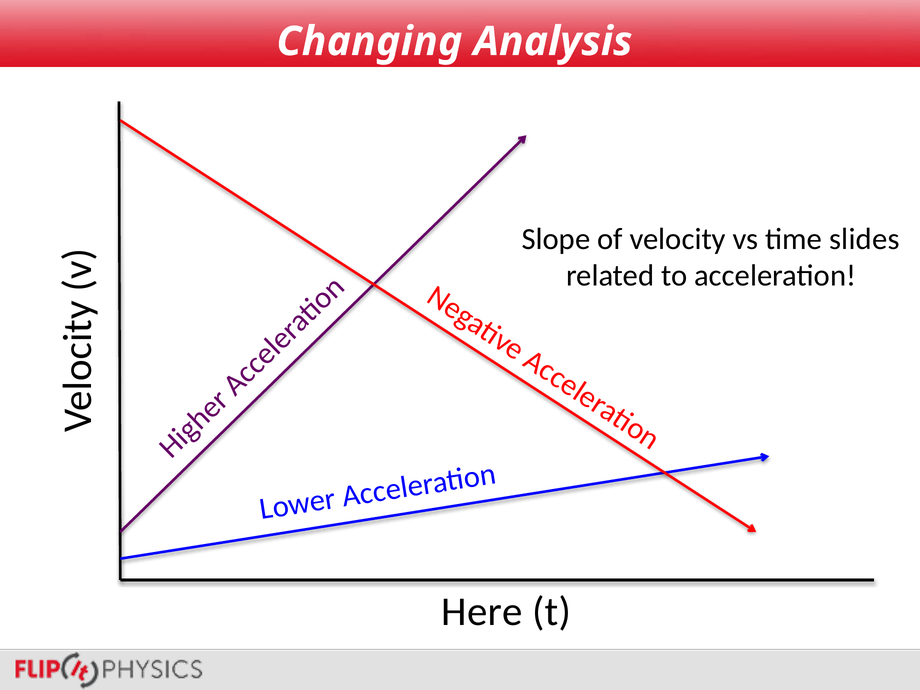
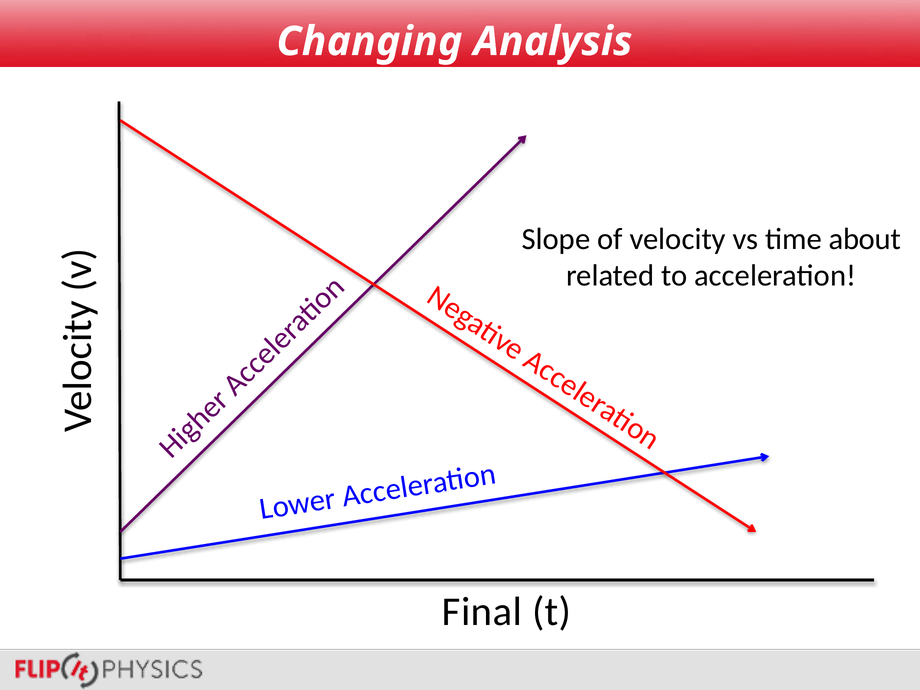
slides: slides -> about
Here: Here -> Final
